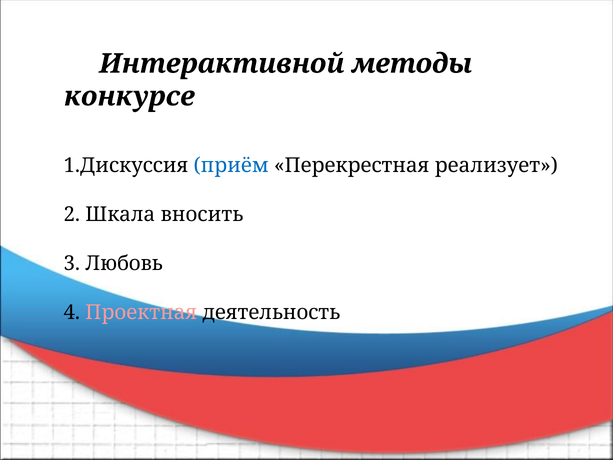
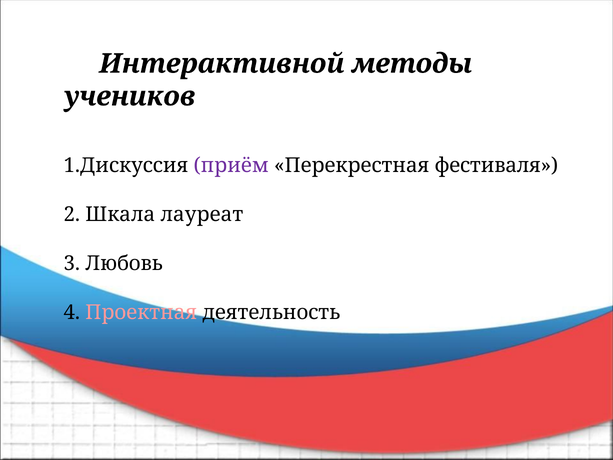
конкурсе: конкурсе -> учеников
приём colour: blue -> purple
реализует: реализует -> фестиваля
вносить: вносить -> лауреат
